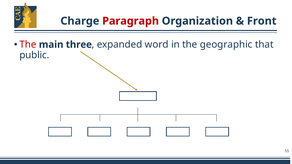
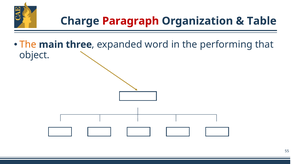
Front: Front -> Table
The at (28, 45) colour: red -> orange
geographic: geographic -> performing
public: public -> object
